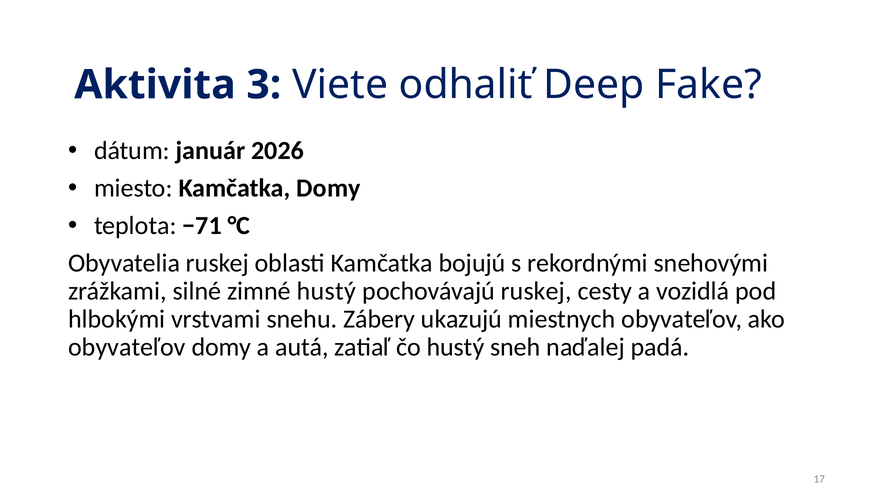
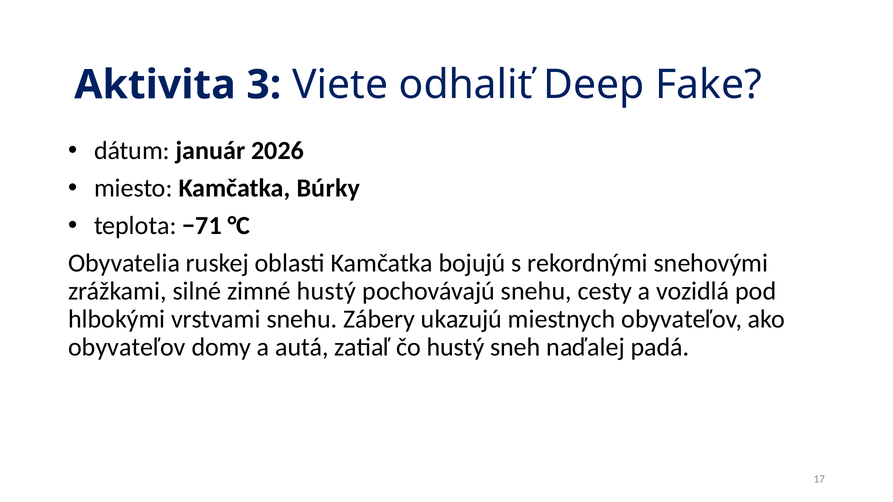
Kamčatka Domy: Domy -> Búrky
pochovávajú ruskej: ruskej -> snehu
